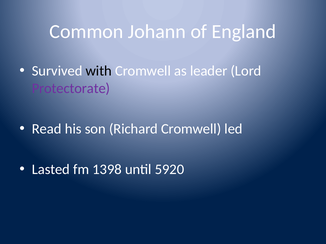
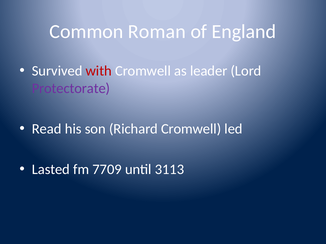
Johann: Johann -> Roman
with colour: black -> red
1398: 1398 -> 7709
5920: 5920 -> 3113
